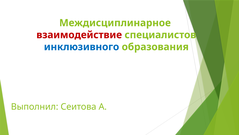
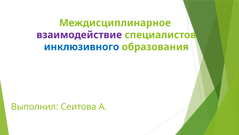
взаимодействие colour: red -> purple
